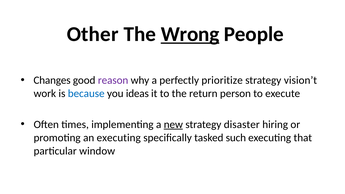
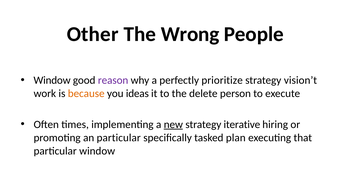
Wrong underline: present -> none
Changes at (52, 80): Changes -> Window
because colour: blue -> orange
return: return -> delete
disaster: disaster -> iterative
an executing: executing -> particular
such: such -> plan
